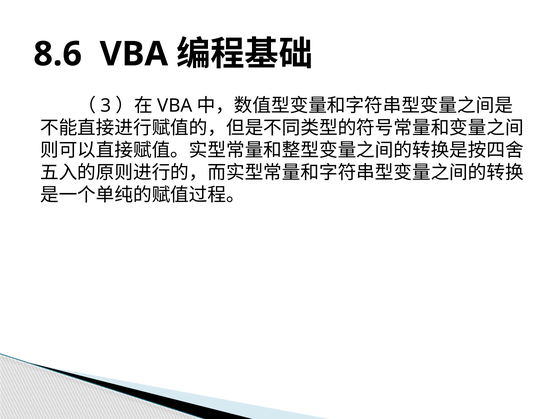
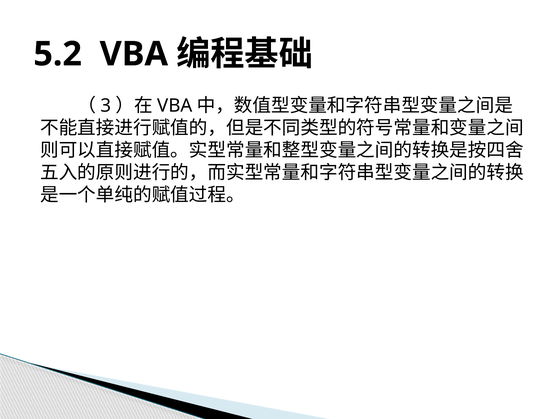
8.6: 8.6 -> 5.2
